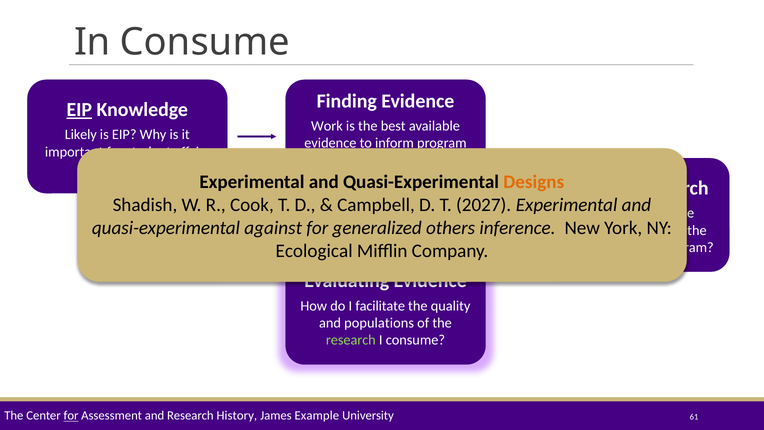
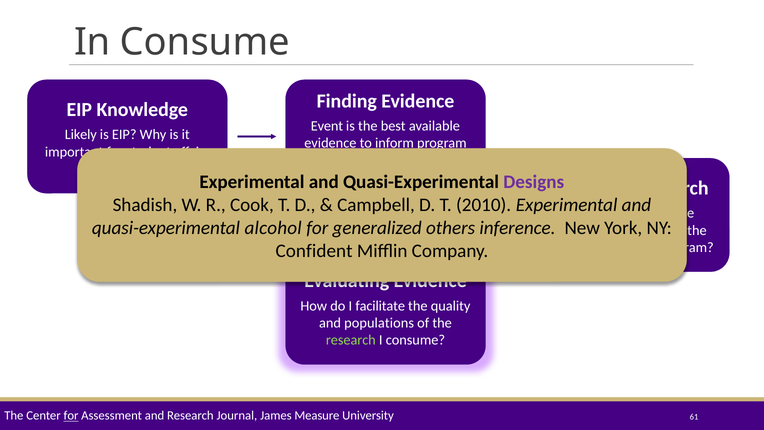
EIP at (79, 110) underline: present -> none
Work: Work -> Event
Designs colour: orange -> purple
2027: 2027 -> 2010
against: against -> alcohol
Ecological: Ecological -> Confident
History: History -> Journal
Example: Example -> Measure
